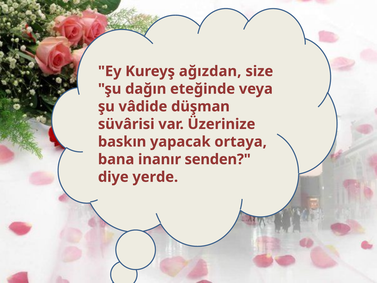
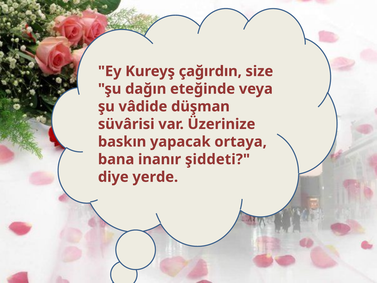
ağızdan: ağızdan -> çağırdın
senden: senden -> şiddeti
